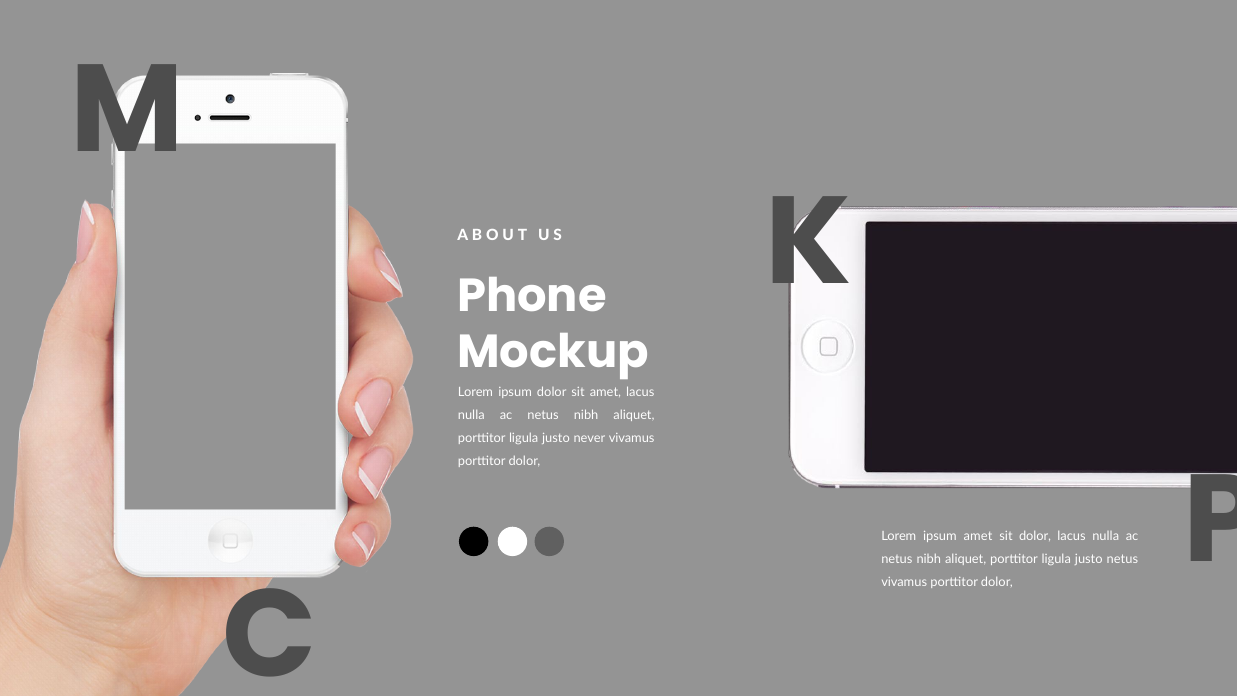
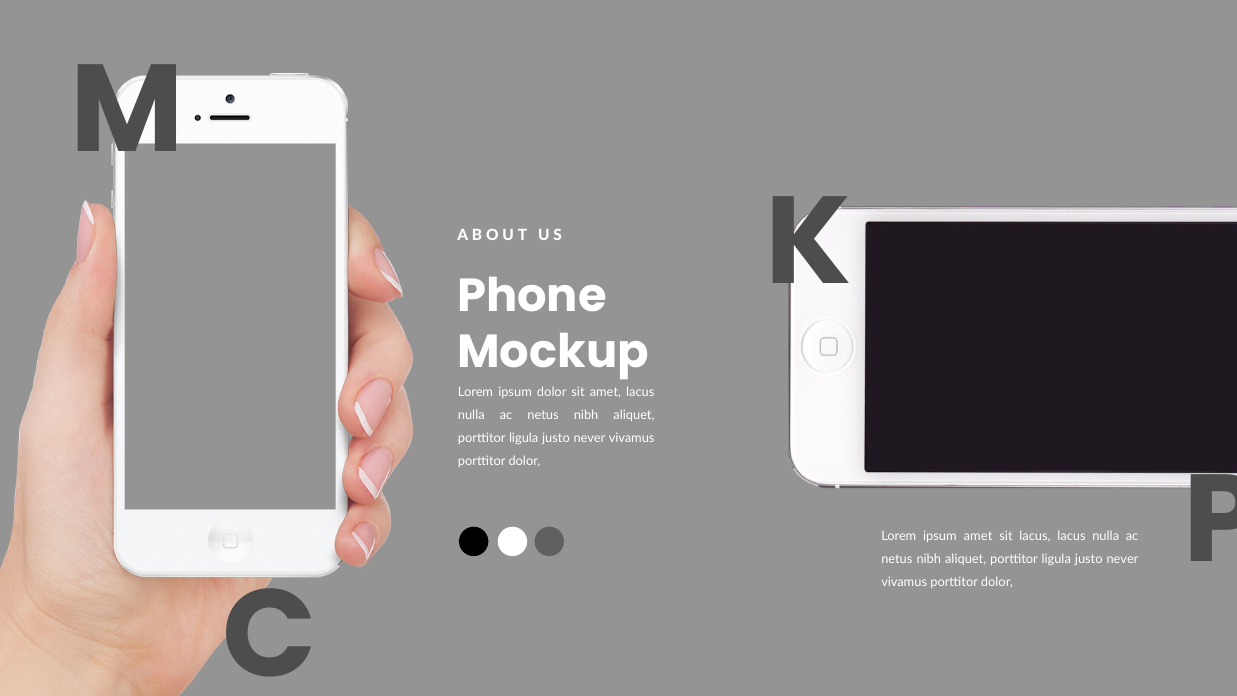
sit dolor: dolor -> lacus
netus at (1122, 559): netus -> never
